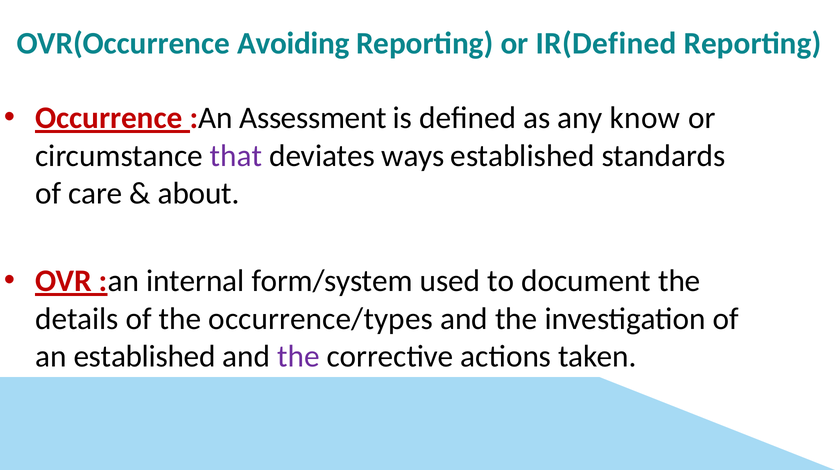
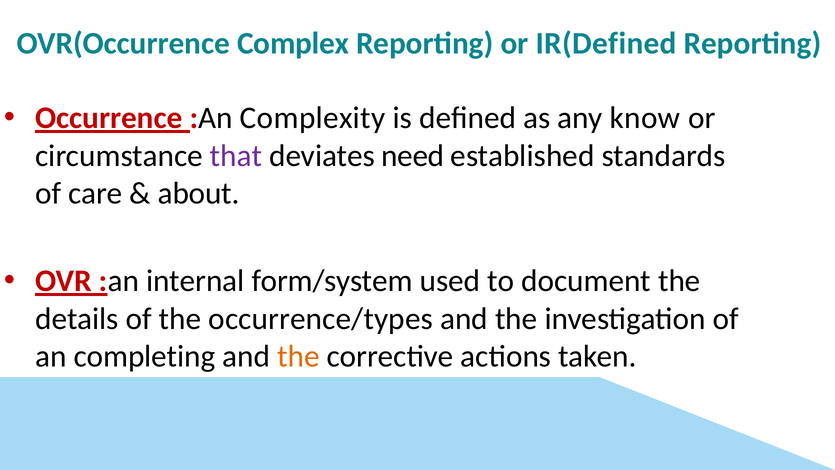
Avoiding: Avoiding -> Complex
Assessment: Assessment -> Complexity
ways: ways -> need
an established: established -> completing
the at (298, 356) colour: purple -> orange
